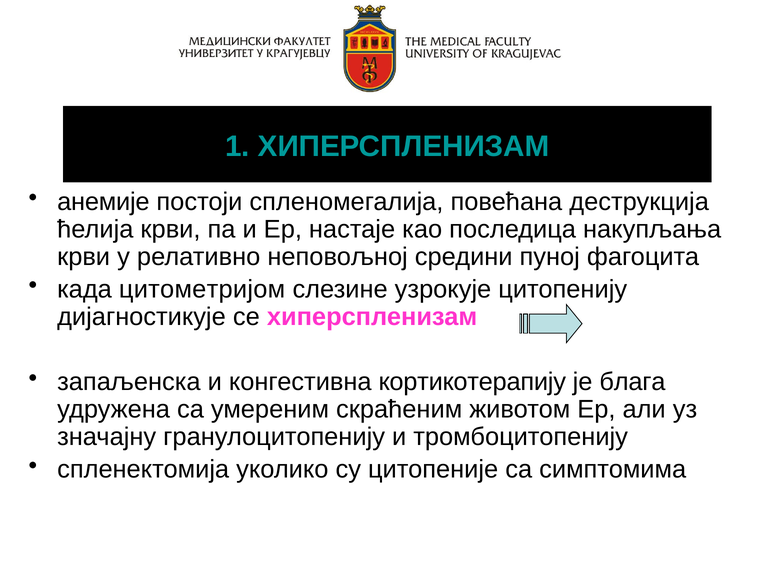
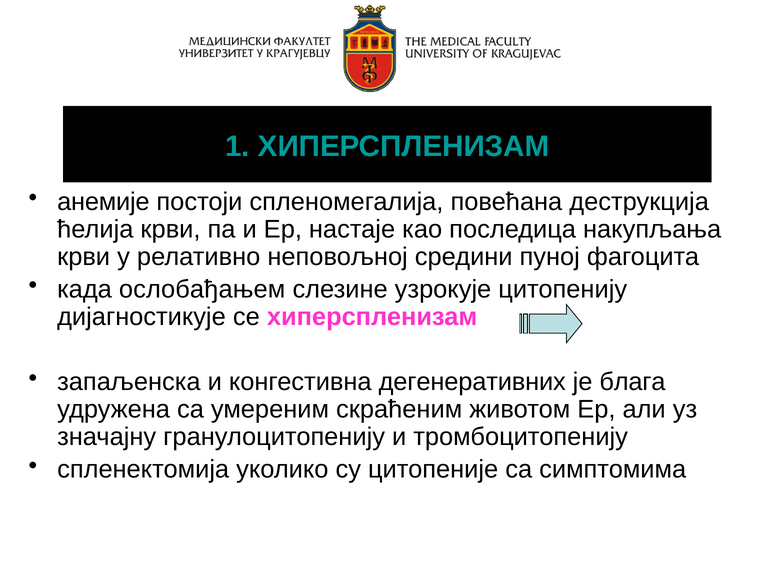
цитометријом: цитометријом -> ослобађањем
кортикотерапију: кортикотерапију -> дегенеративних
